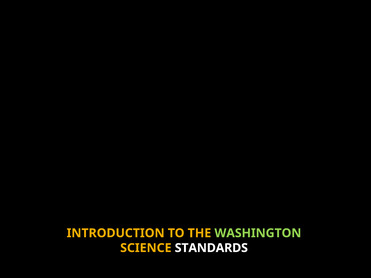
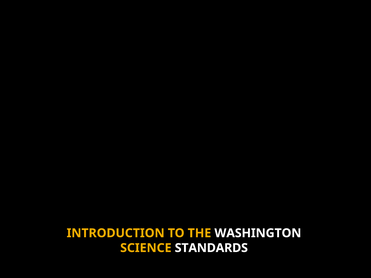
WASHINGTON colour: light green -> white
